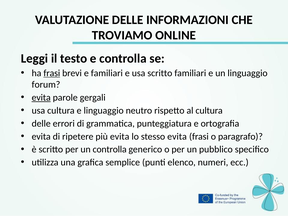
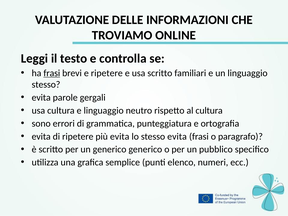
e familiari: familiari -> ripetere
forum at (46, 85): forum -> stesso
evita at (41, 98) underline: present -> none
delle at (41, 123): delle -> sono
un controlla: controlla -> generico
